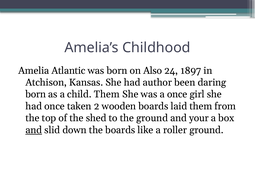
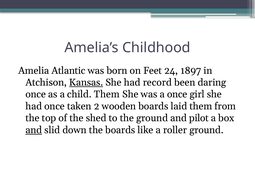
Also: Also -> Feet
Kansas underline: none -> present
author: author -> record
born at (36, 94): born -> once
your: your -> pilot
